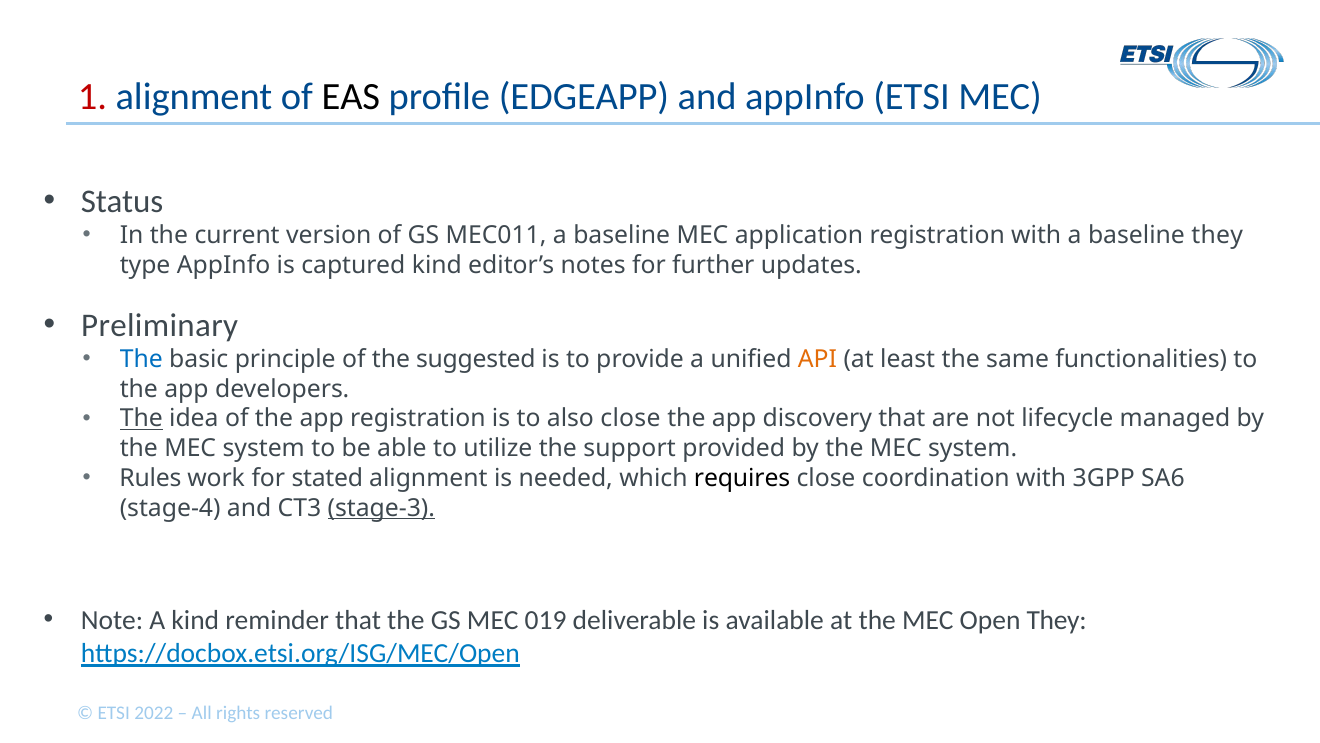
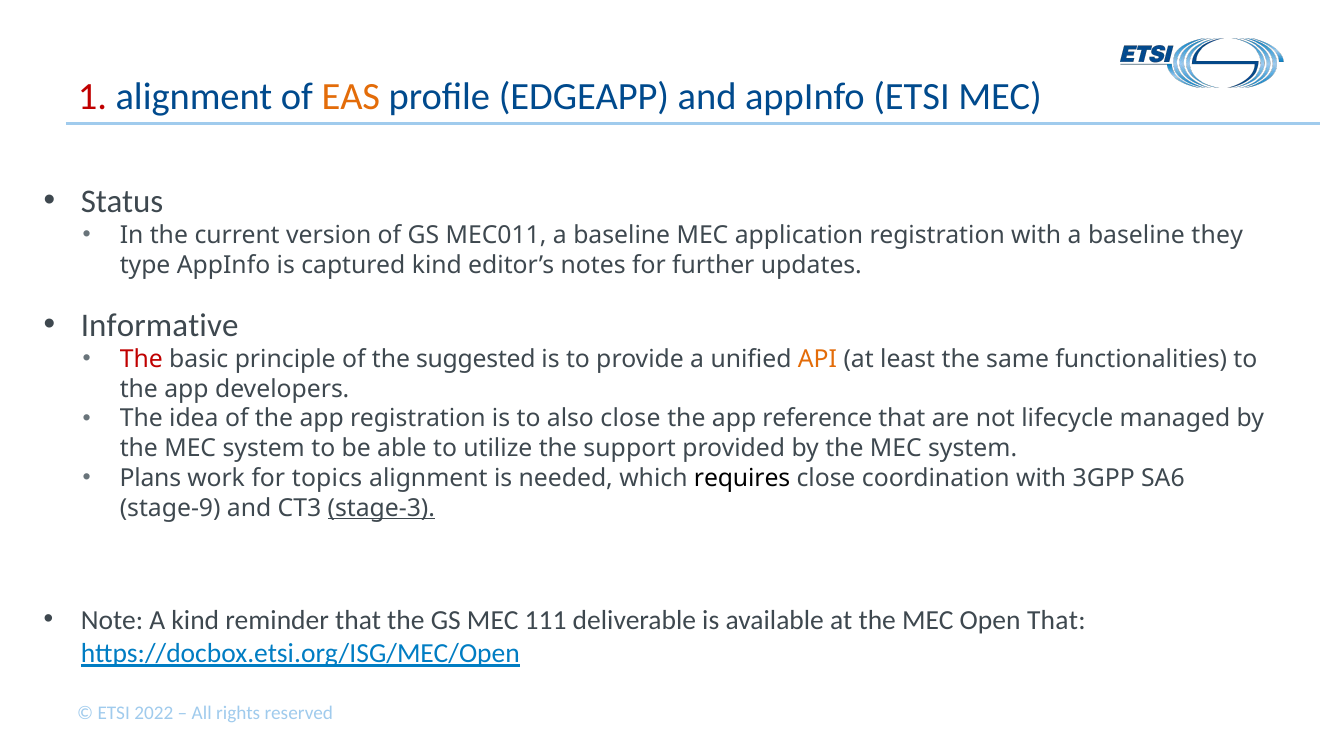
EAS colour: black -> orange
Preliminary: Preliminary -> Informative
The at (141, 359) colour: blue -> red
The at (141, 419) underline: present -> none
discovery: discovery -> reference
Rules: Rules -> Plans
stated: stated -> topics
stage-4: stage-4 -> stage-9
019: 019 -> 111
Open They: They -> That
